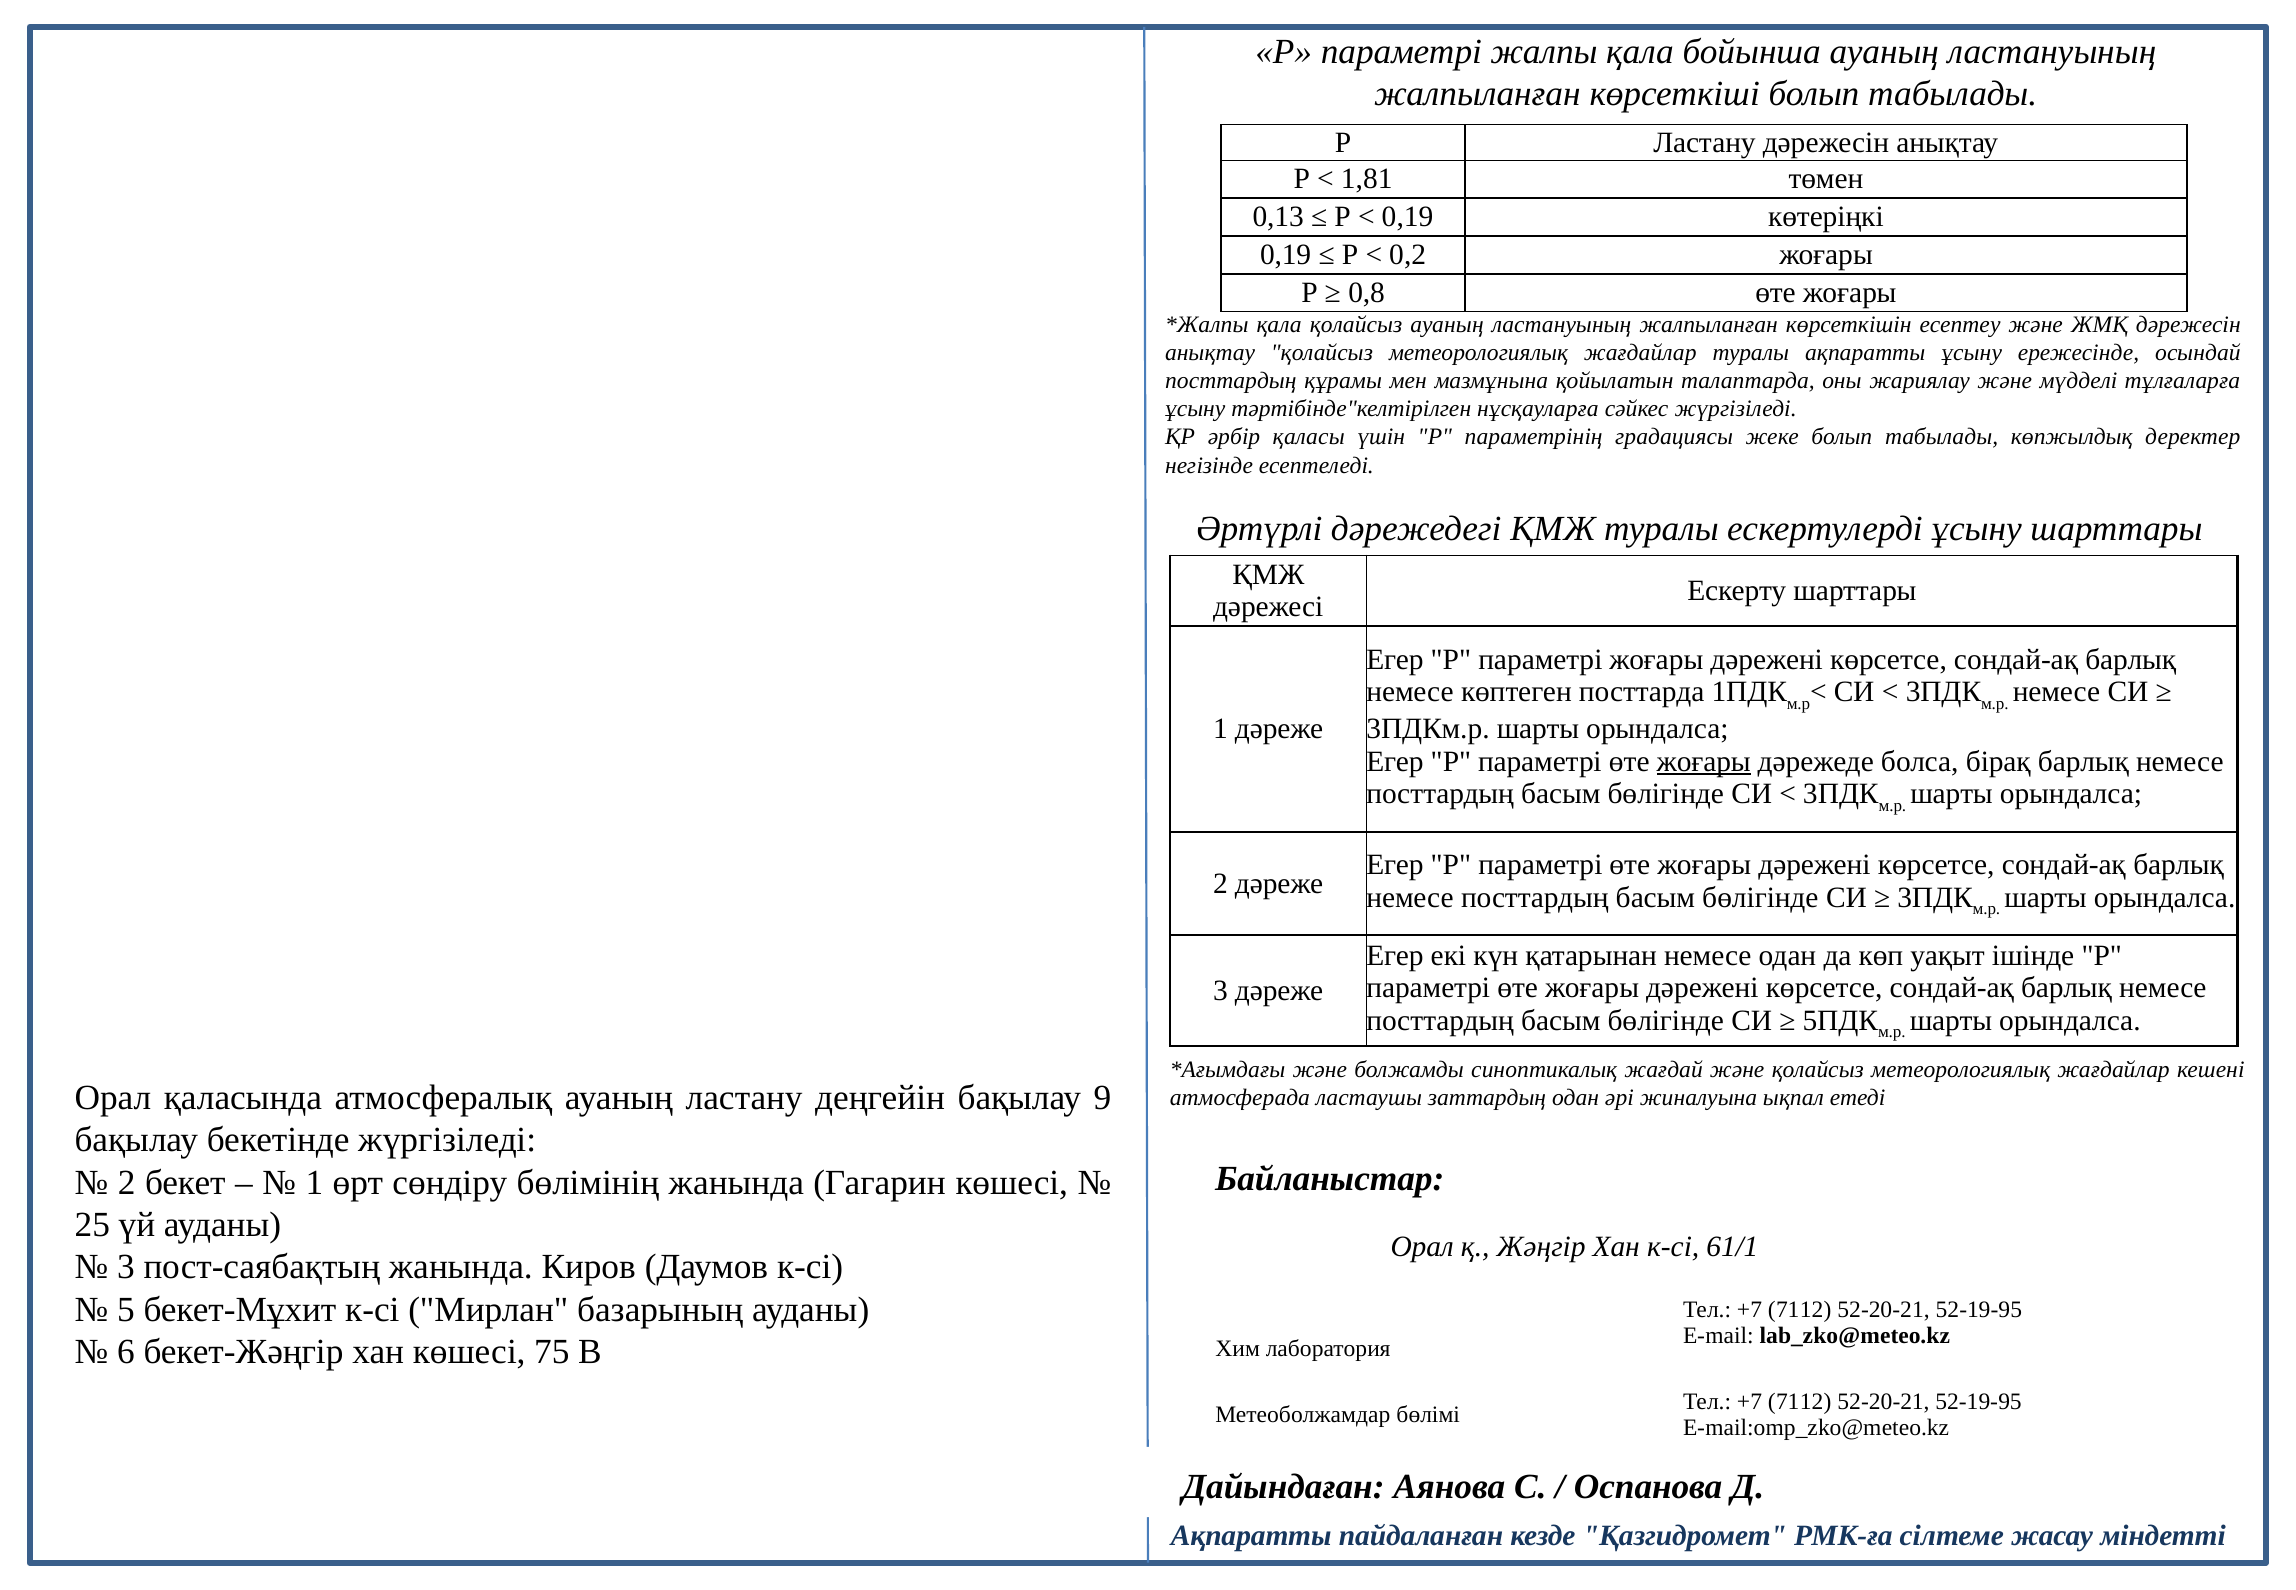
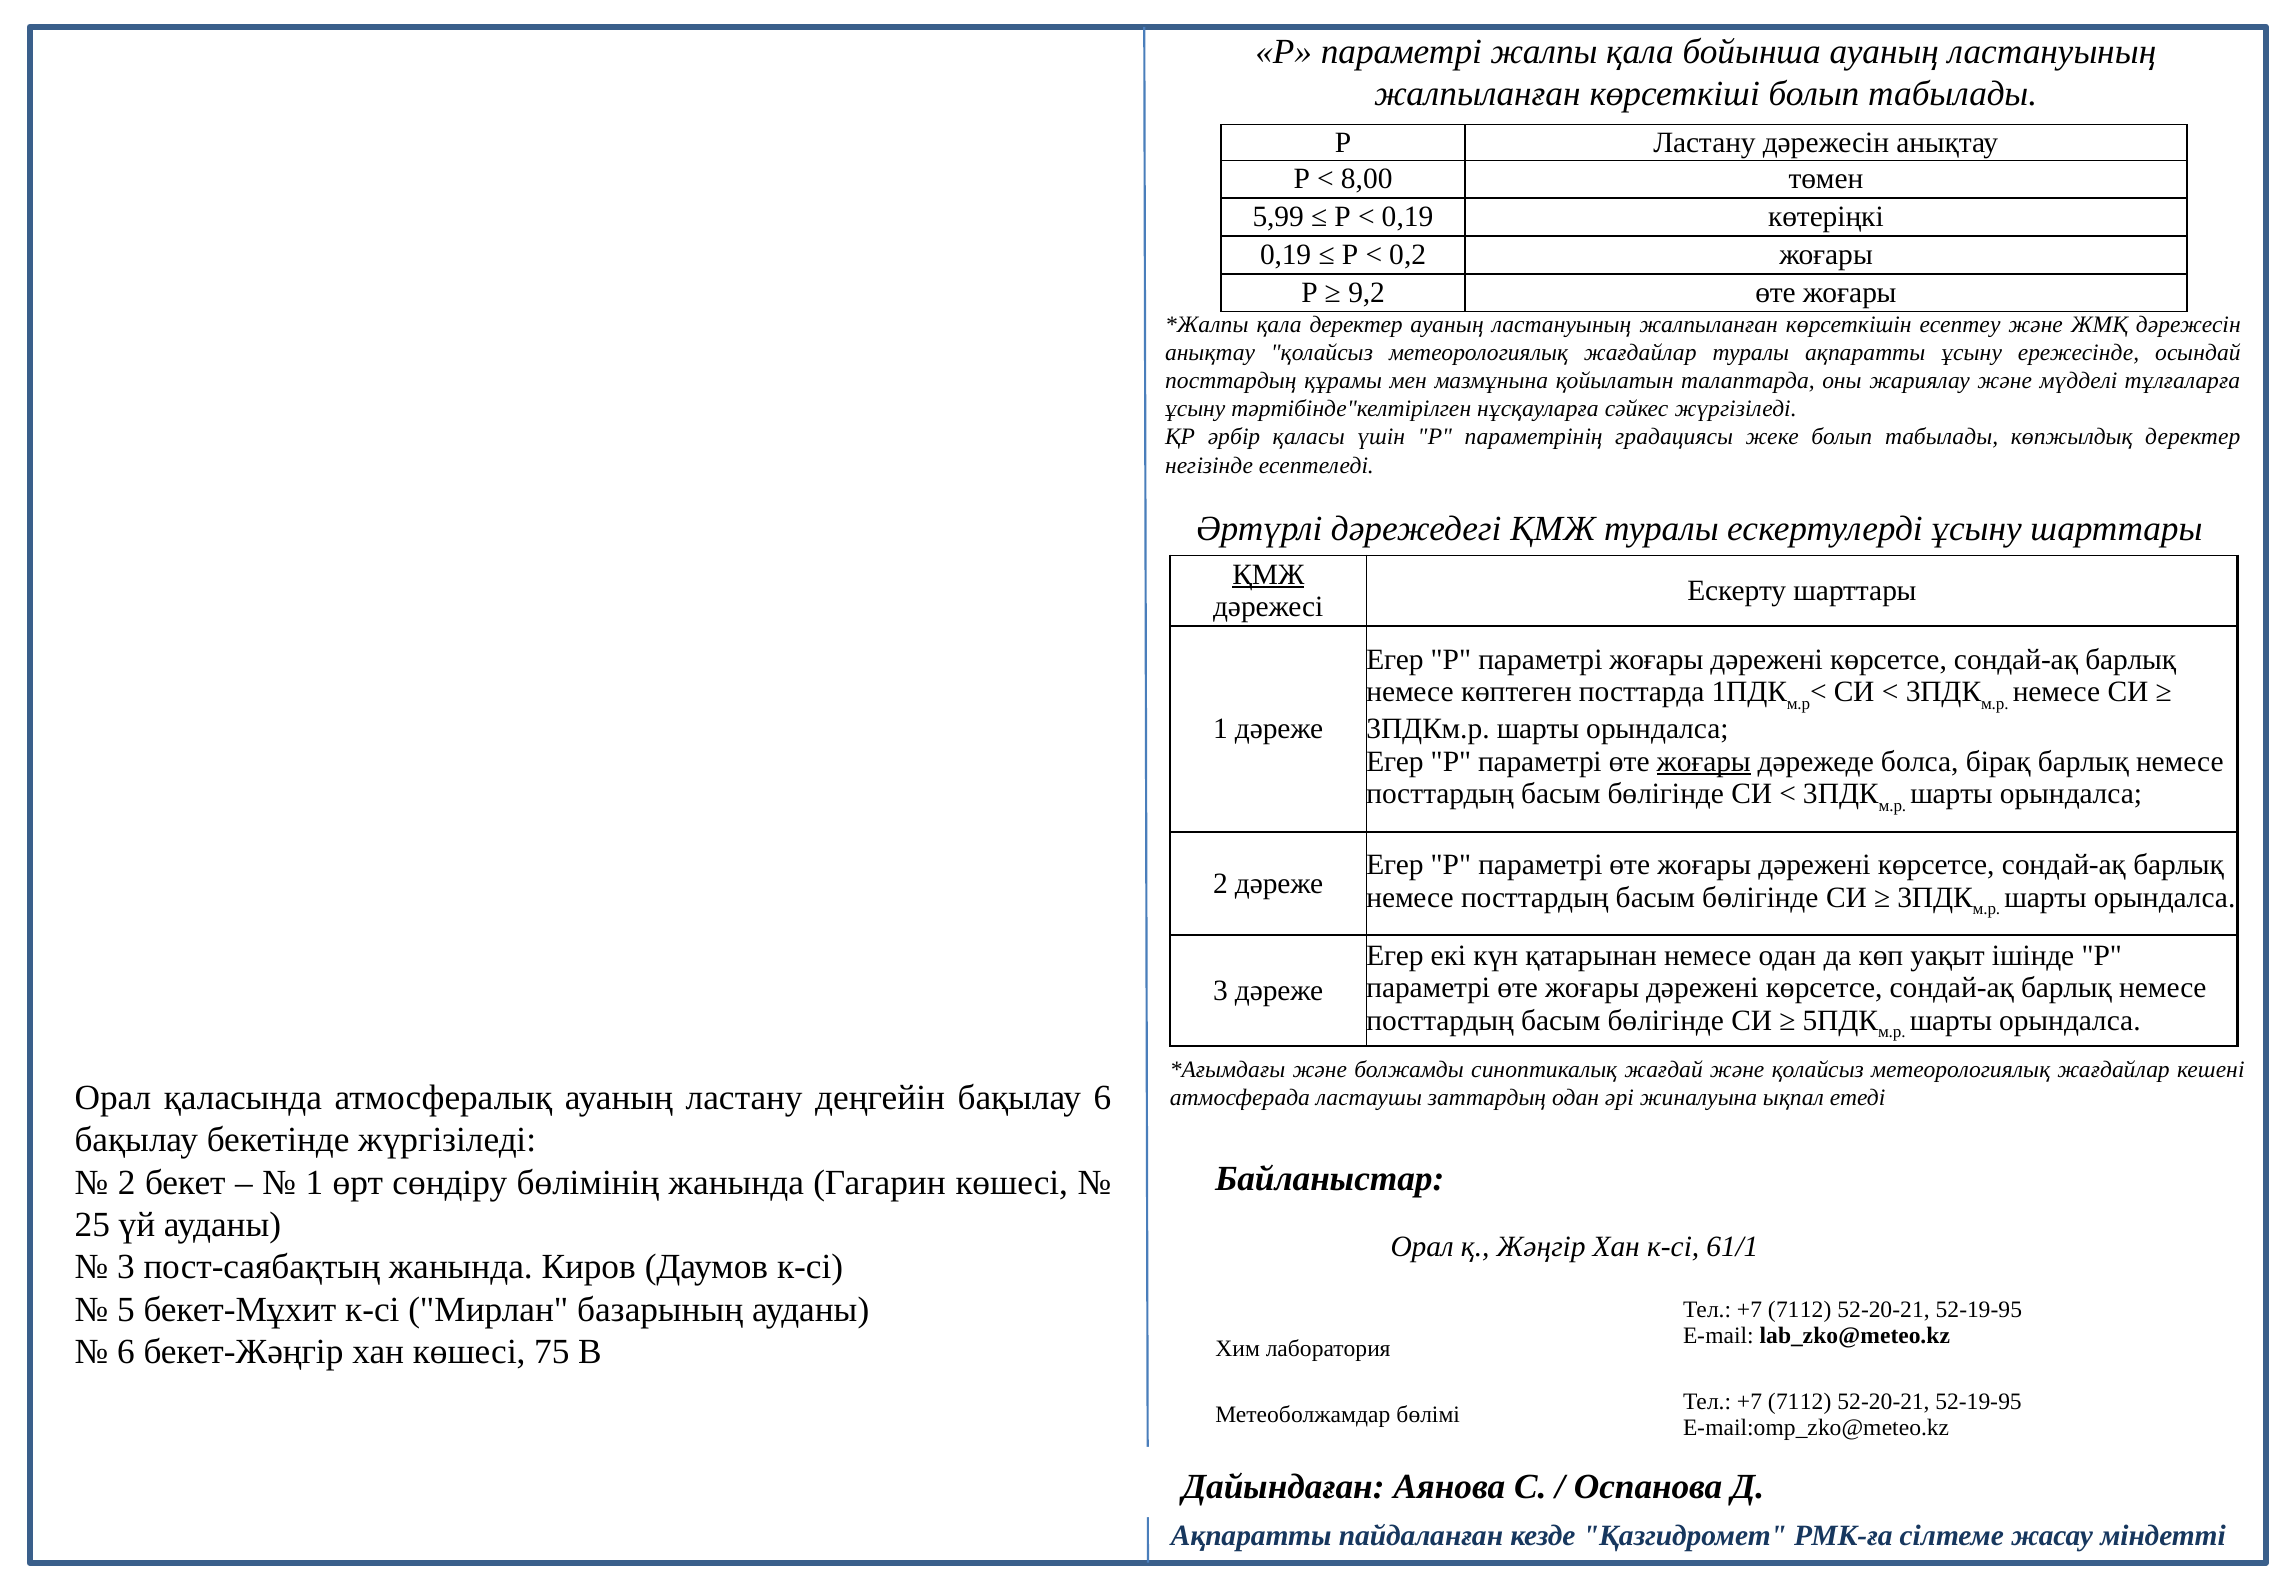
1,81: 1,81 -> 8,00
0,13: 0,13 -> 5,99
0,8: 0,8 -> 9,2
қала қолайсыз: қолайсыз -> деректер
ҚМЖ at (1268, 574) underline: none -> present
бақылау 9: 9 -> 6
